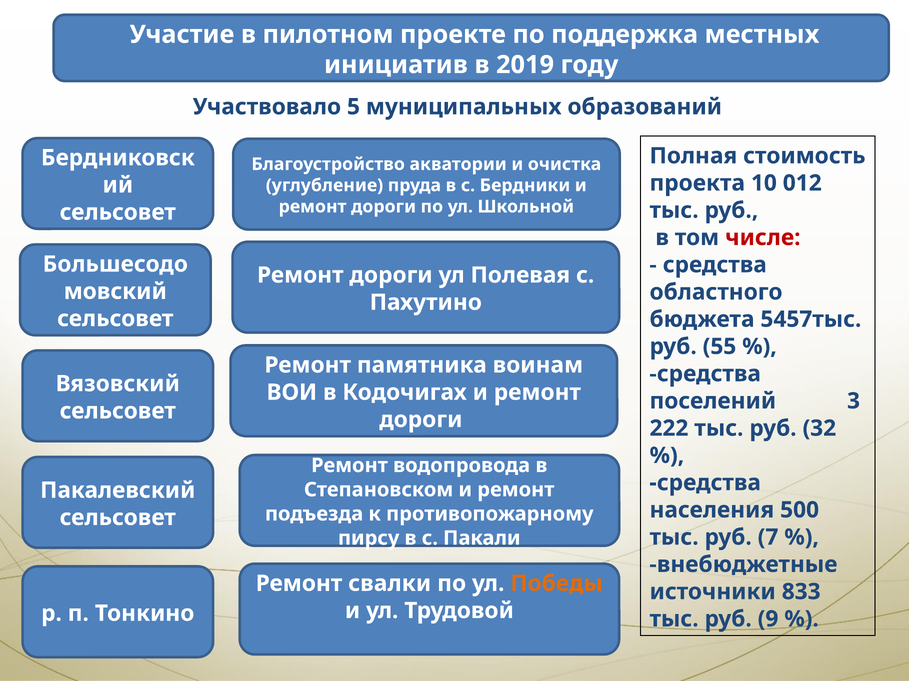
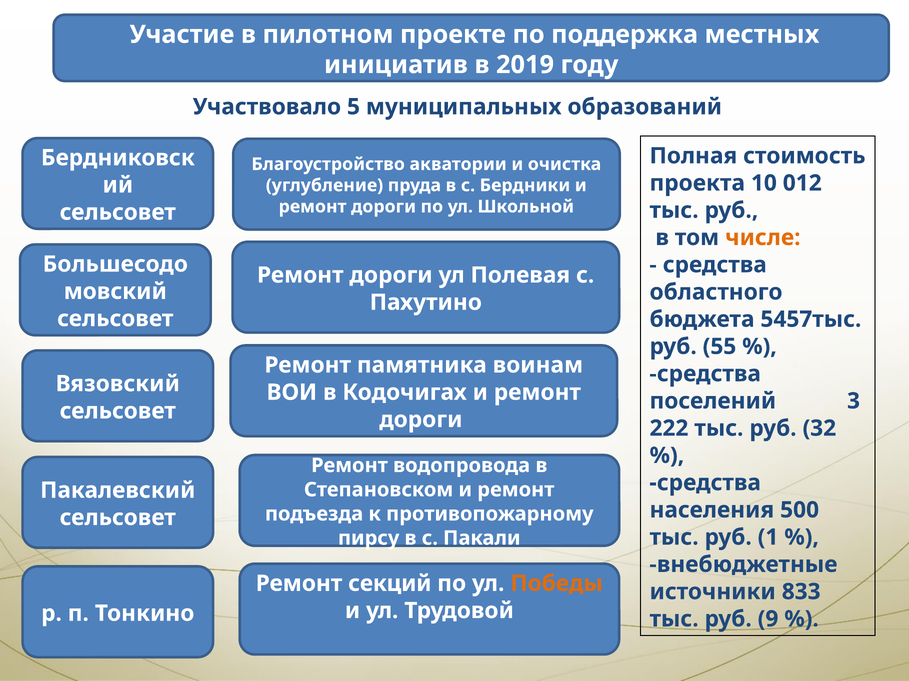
числе colour: red -> orange
7: 7 -> 1
свалки: свалки -> секций
